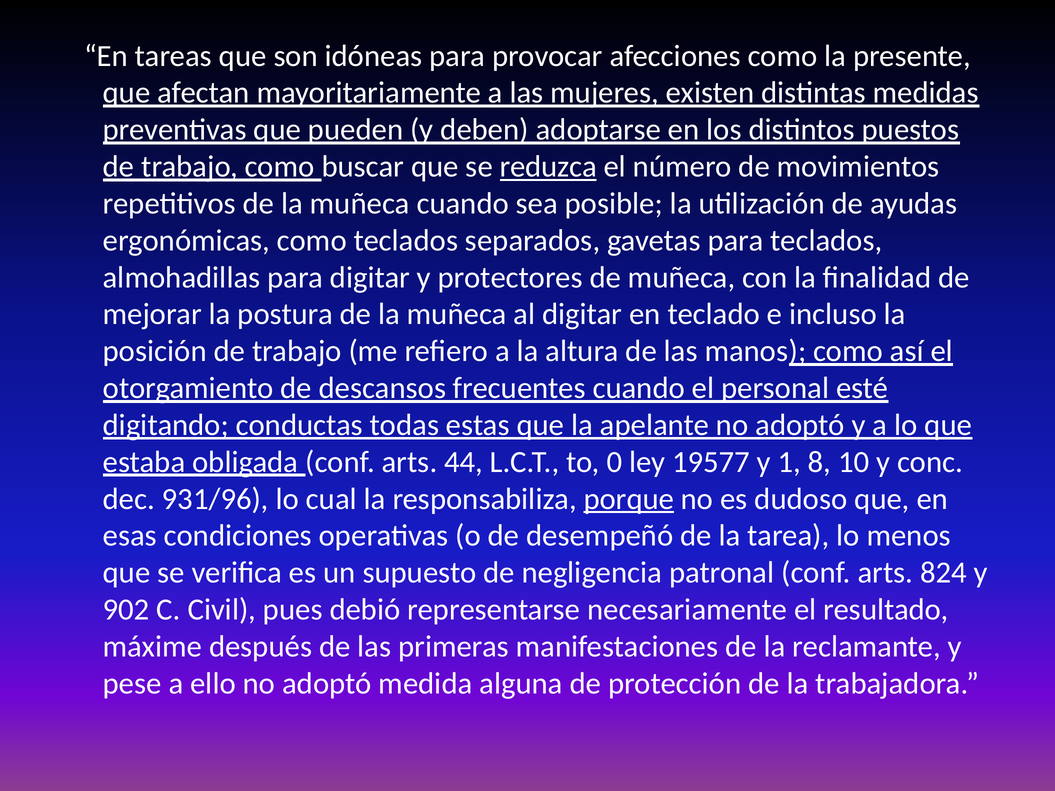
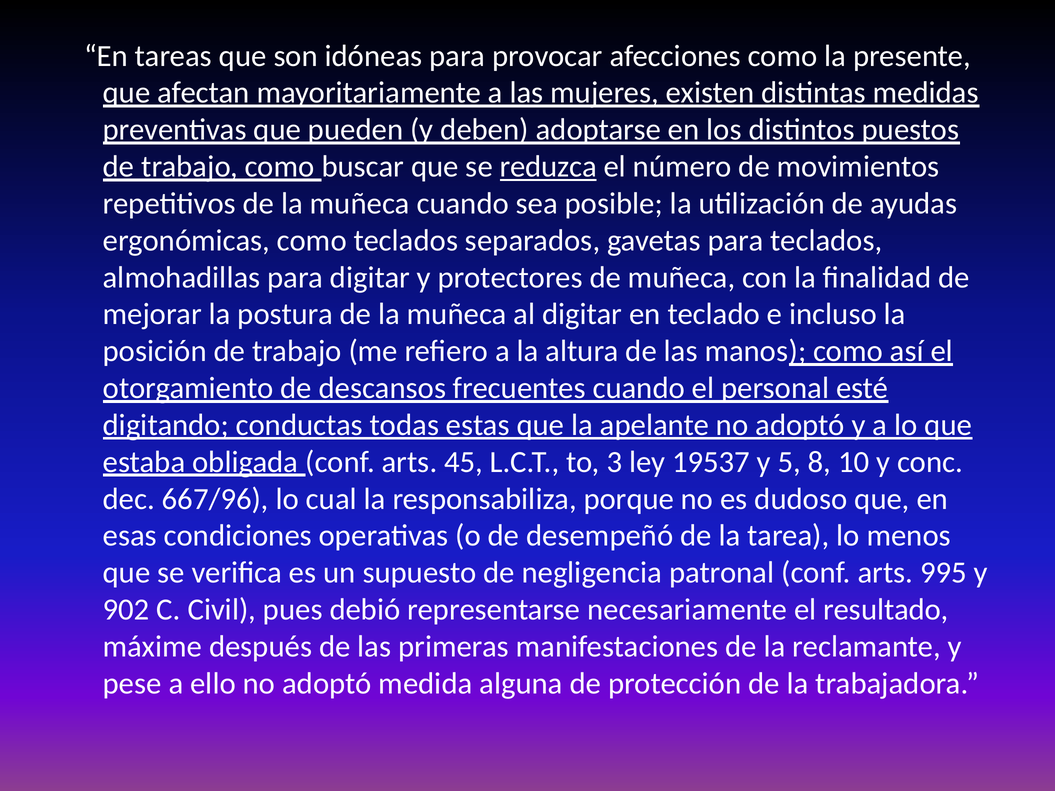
44: 44 -> 45
0: 0 -> 3
19577: 19577 -> 19537
1: 1 -> 5
931/96: 931/96 -> 667/96
porque underline: present -> none
824: 824 -> 995
